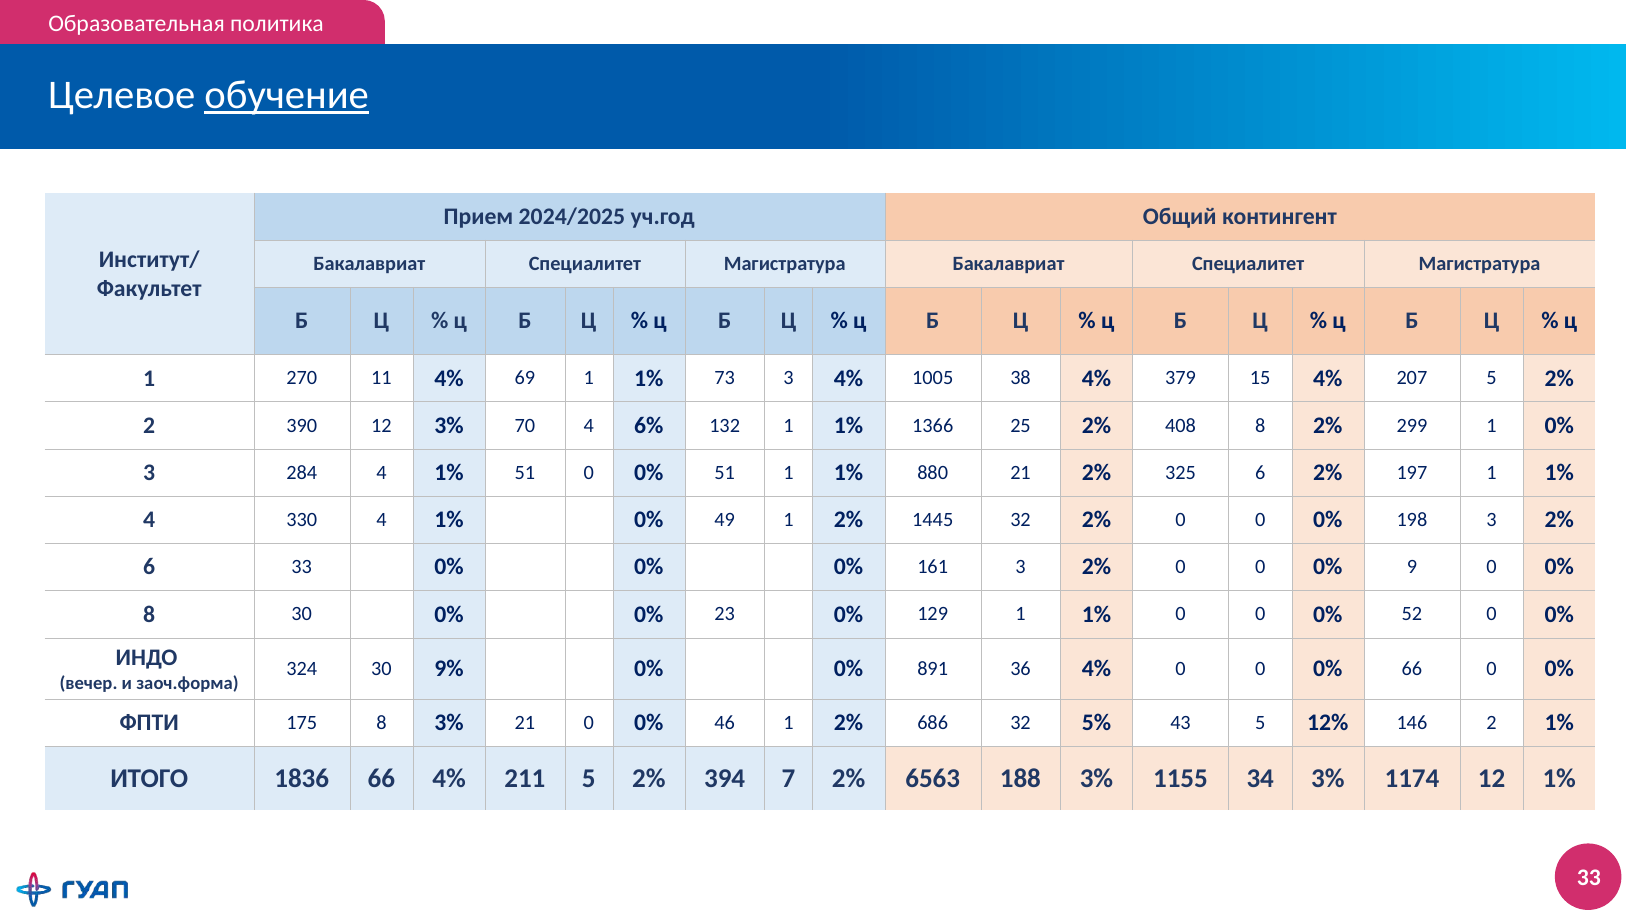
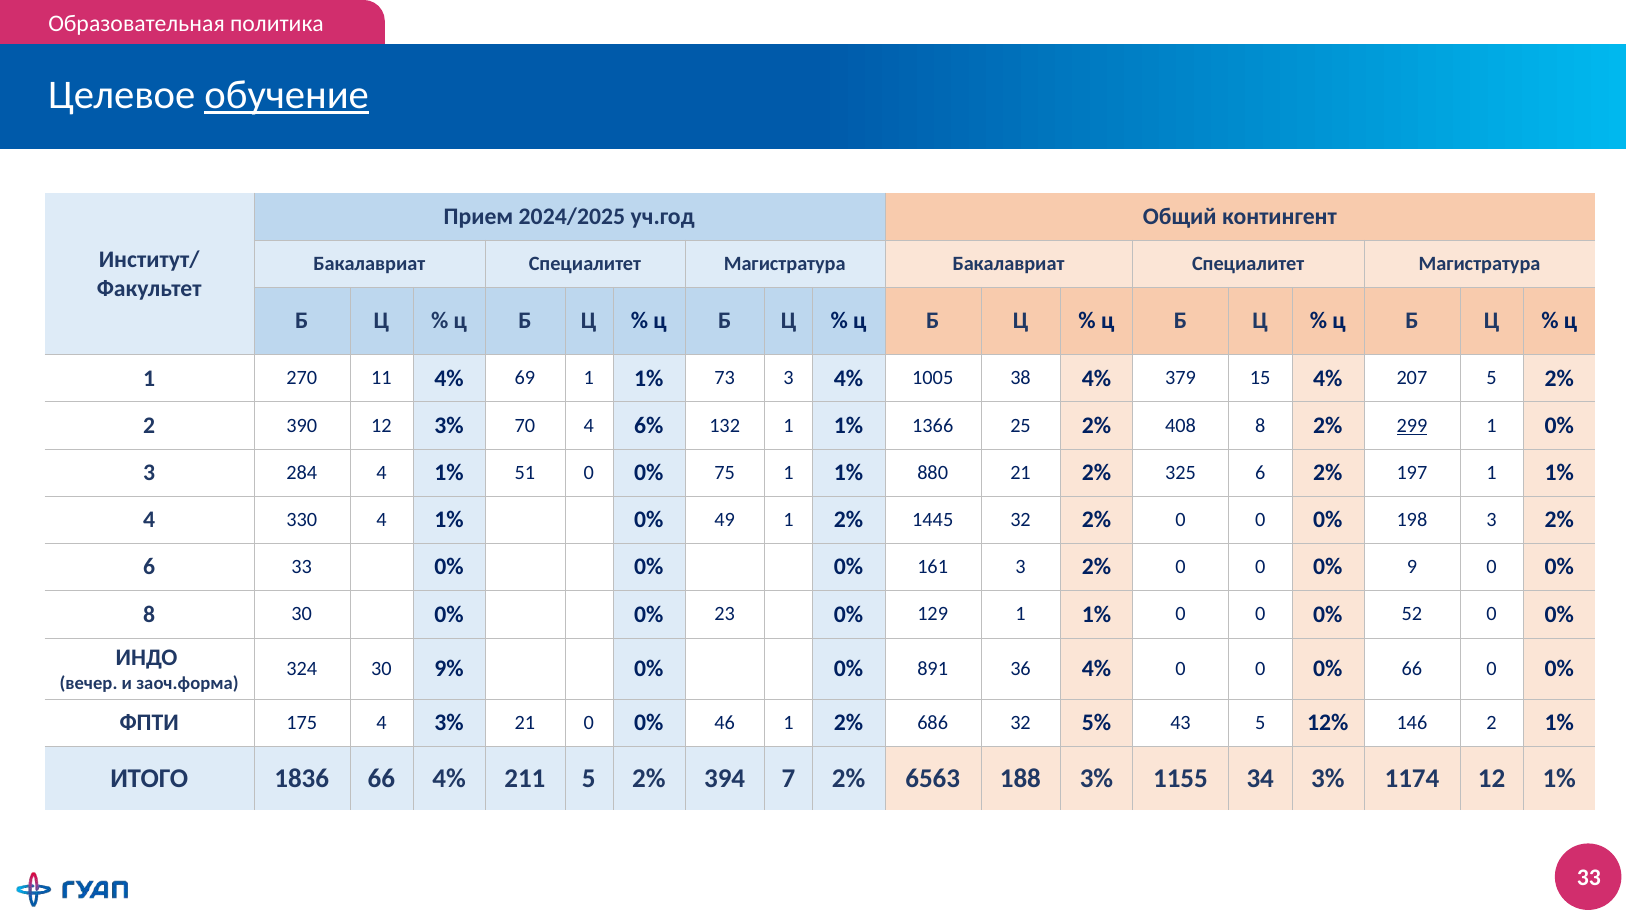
299 underline: none -> present
0% 51: 51 -> 75
175 8: 8 -> 4
